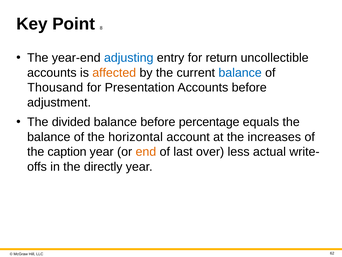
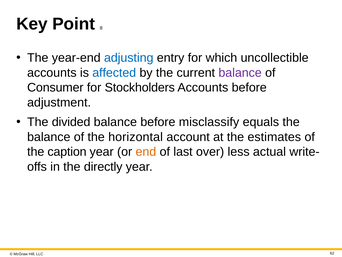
return: return -> which
affected colour: orange -> blue
balance at (240, 73) colour: blue -> purple
Thousand: Thousand -> Consumer
Presentation: Presentation -> Stockholders
percentage: percentage -> misclassify
increases: increases -> estimates
